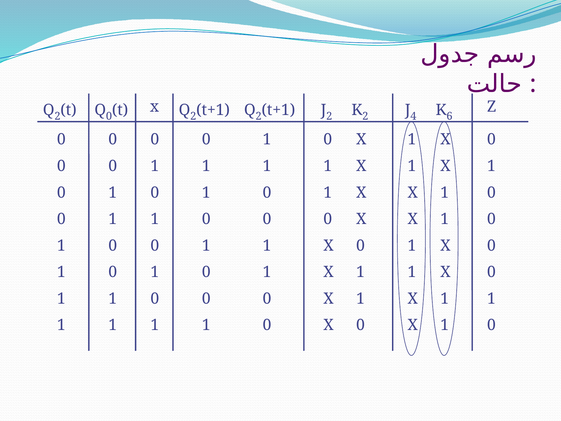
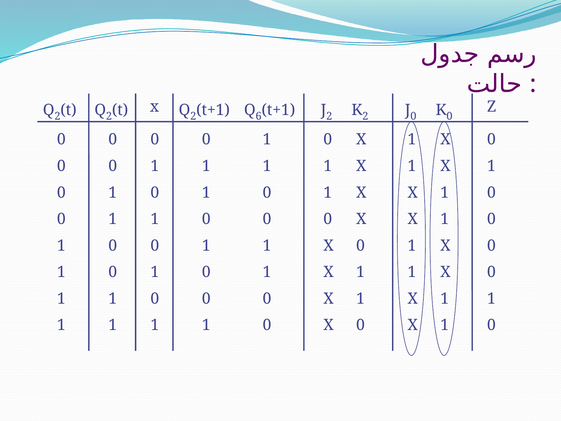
0 at (109, 116): 0 -> 2
2 at (259, 116): 2 -> 6
4 at (413, 116): 4 -> 0
6 at (449, 116): 6 -> 0
